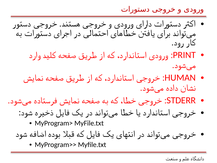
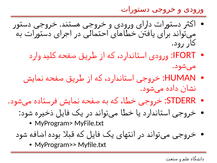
PRINT: PRINT -> IFORT
